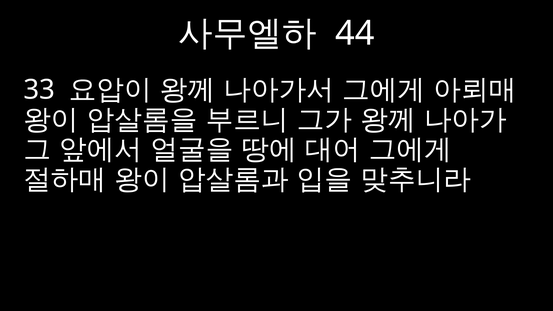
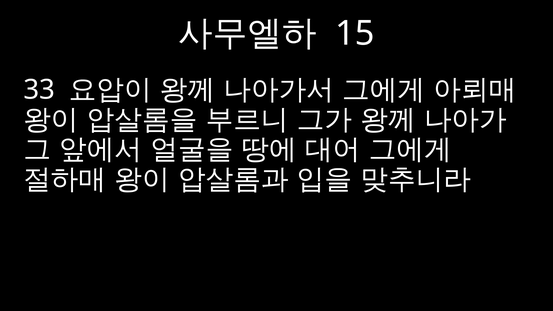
44: 44 -> 15
